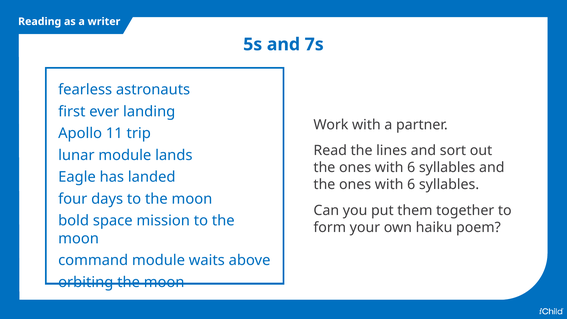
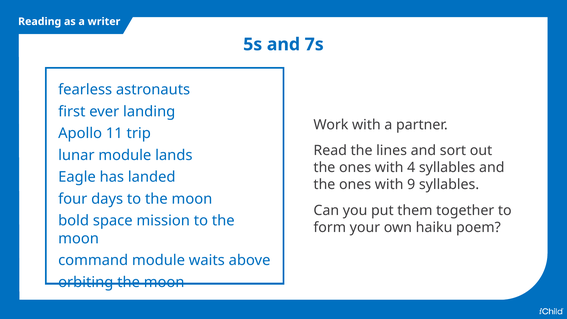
6 at (411, 168): 6 -> 4
6 at (411, 185): 6 -> 9
